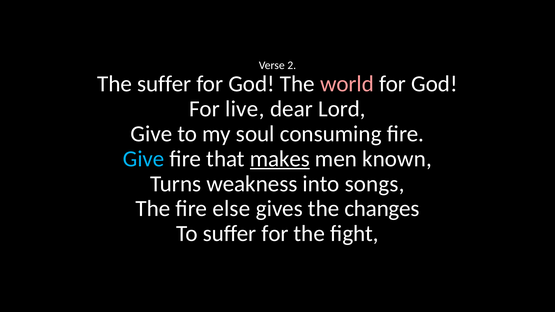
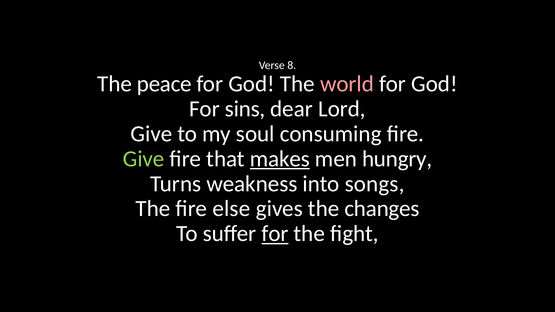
2: 2 -> 8
The suffer: suffer -> peace
live: live -> sins
Give at (144, 159) colour: light blue -> light green
known: known -> hungry
for at (275, 234) underline: none -> present
